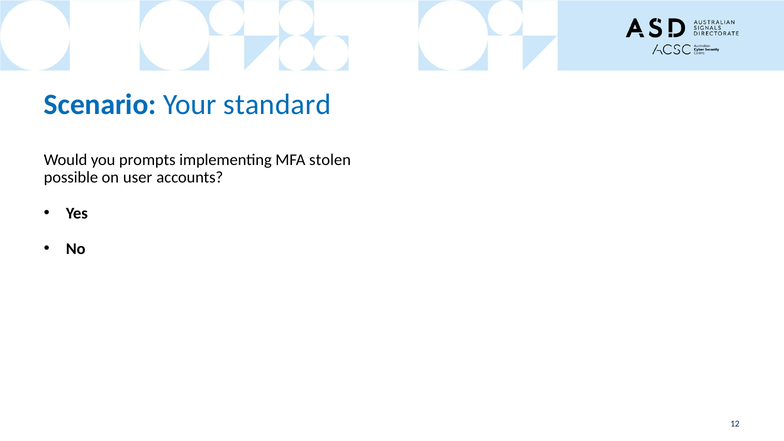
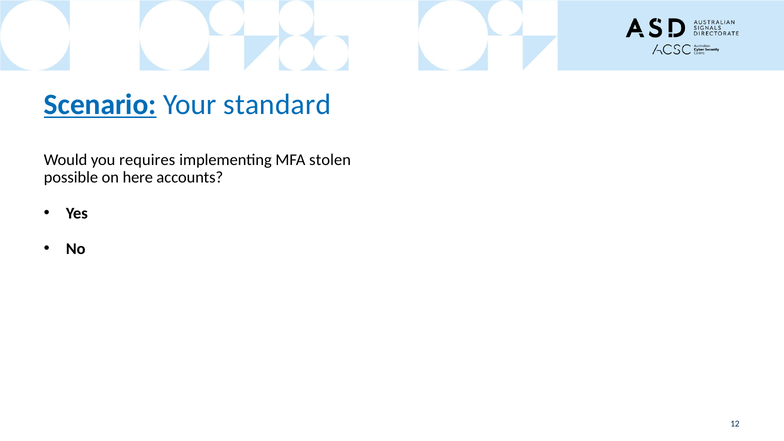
Scenario underline: none -> present
prompts: prompts -> requires
user: user -> here
